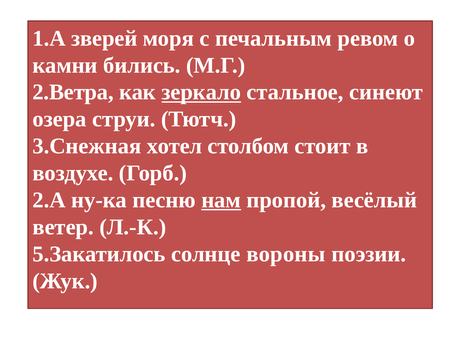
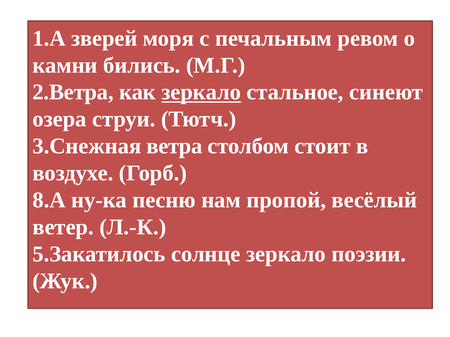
хотел: хотел -> ветра
2.А: 2.А -> 8.А
нам underline: present -> none
солнце вороны: вороны -> зеркало
